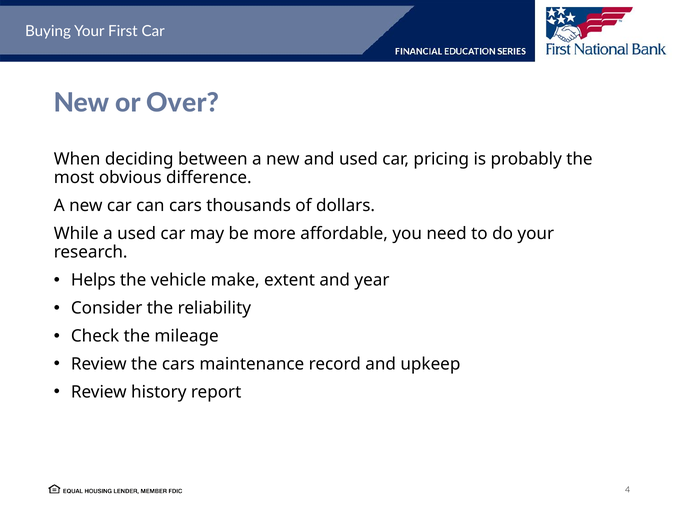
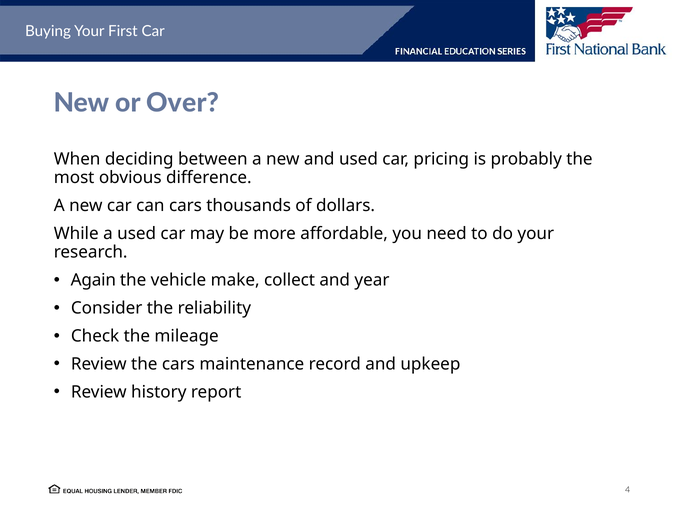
Helps: Helps -> Again
extent: extent -> collect
